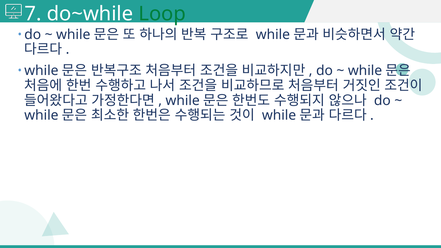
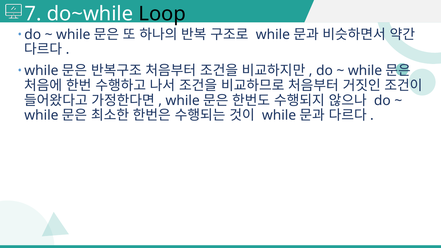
Loop colour: green -> black
